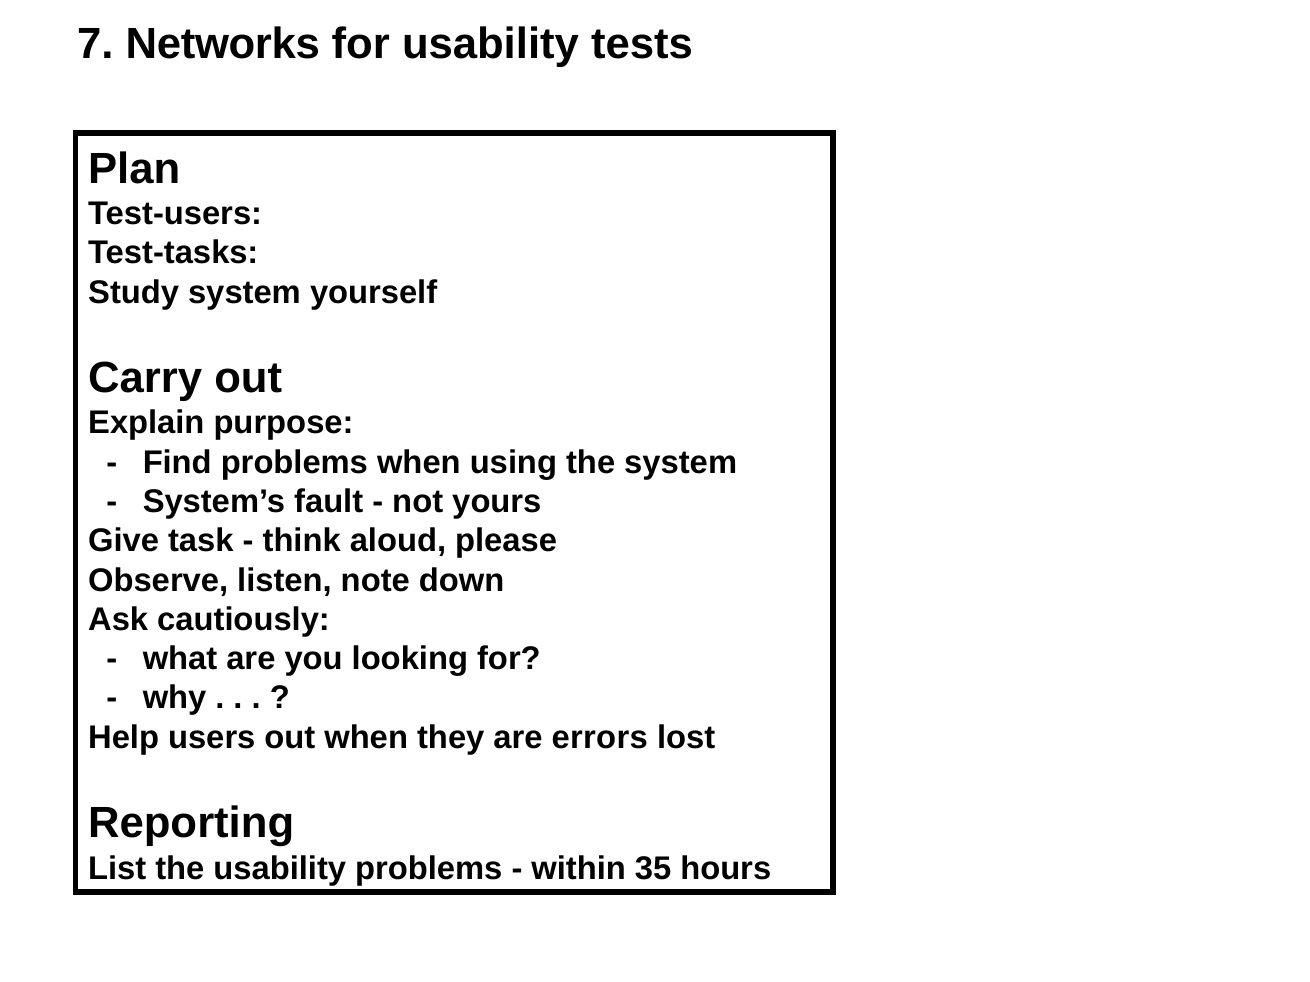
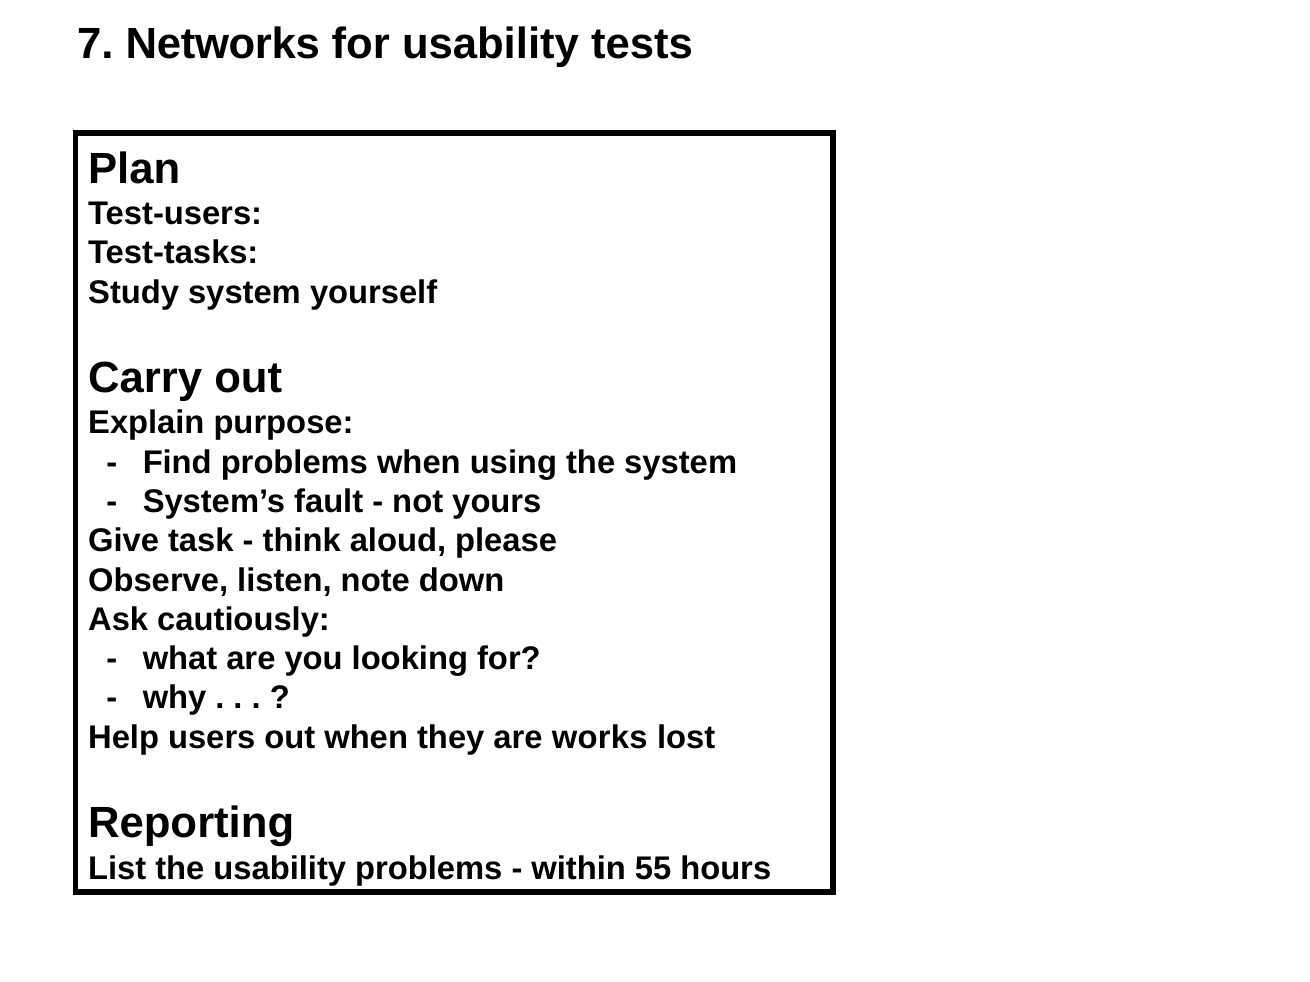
errors: errors -> works
35: 35 -> 55
